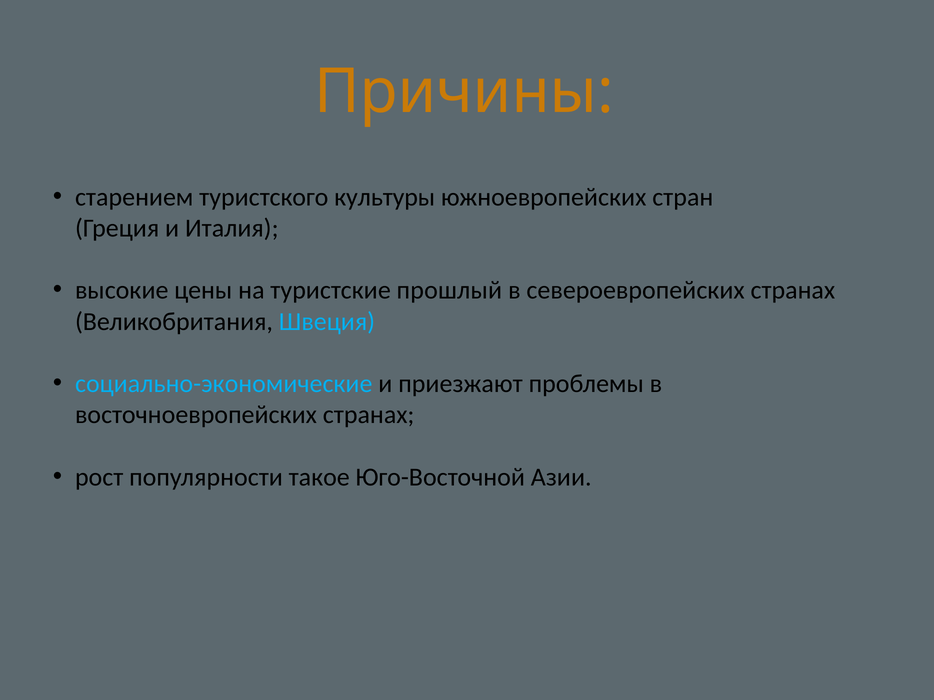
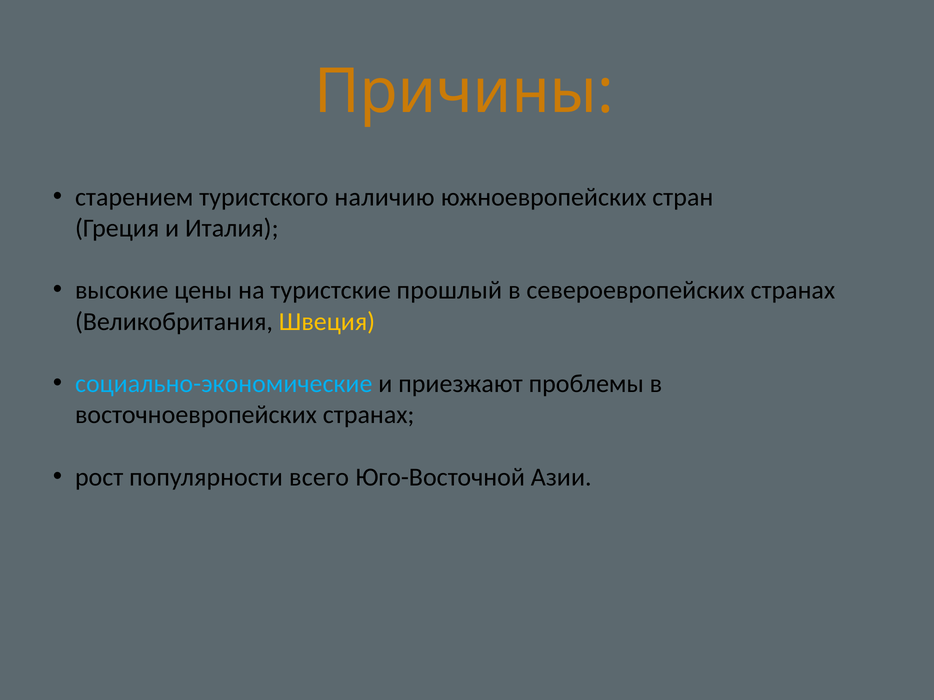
культуры: культуры -> наличию
Швеция colour: light blue -> yellow
такое: такое -> всего
